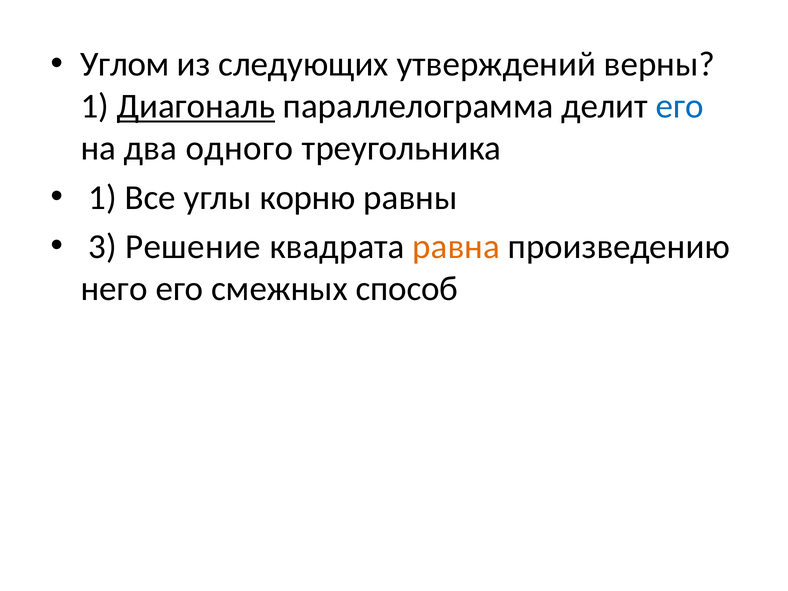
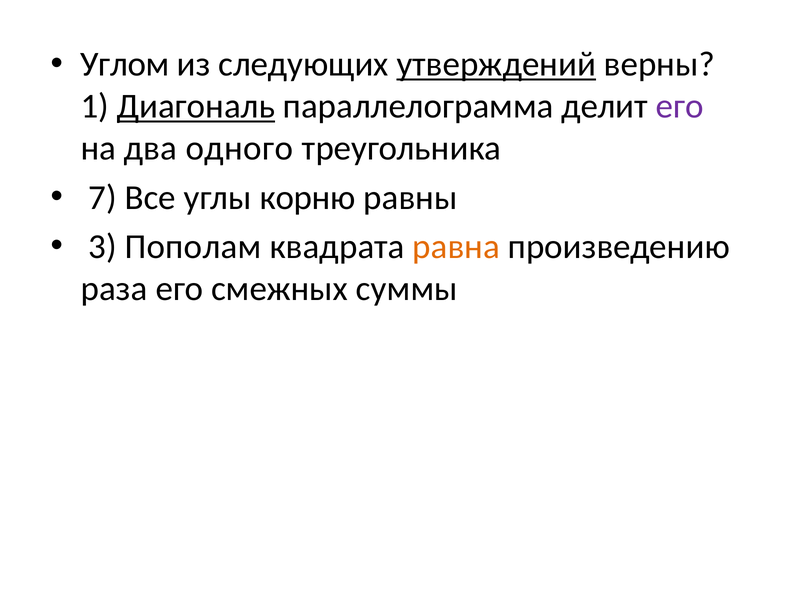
утверждений underline: none -> present
его at (680, 106) colour: blue -> purple
1 at (103, 197): 1 -> 7
Решение: Решение -> Пополам
него: него -> раза
способ: способ -> суммы
